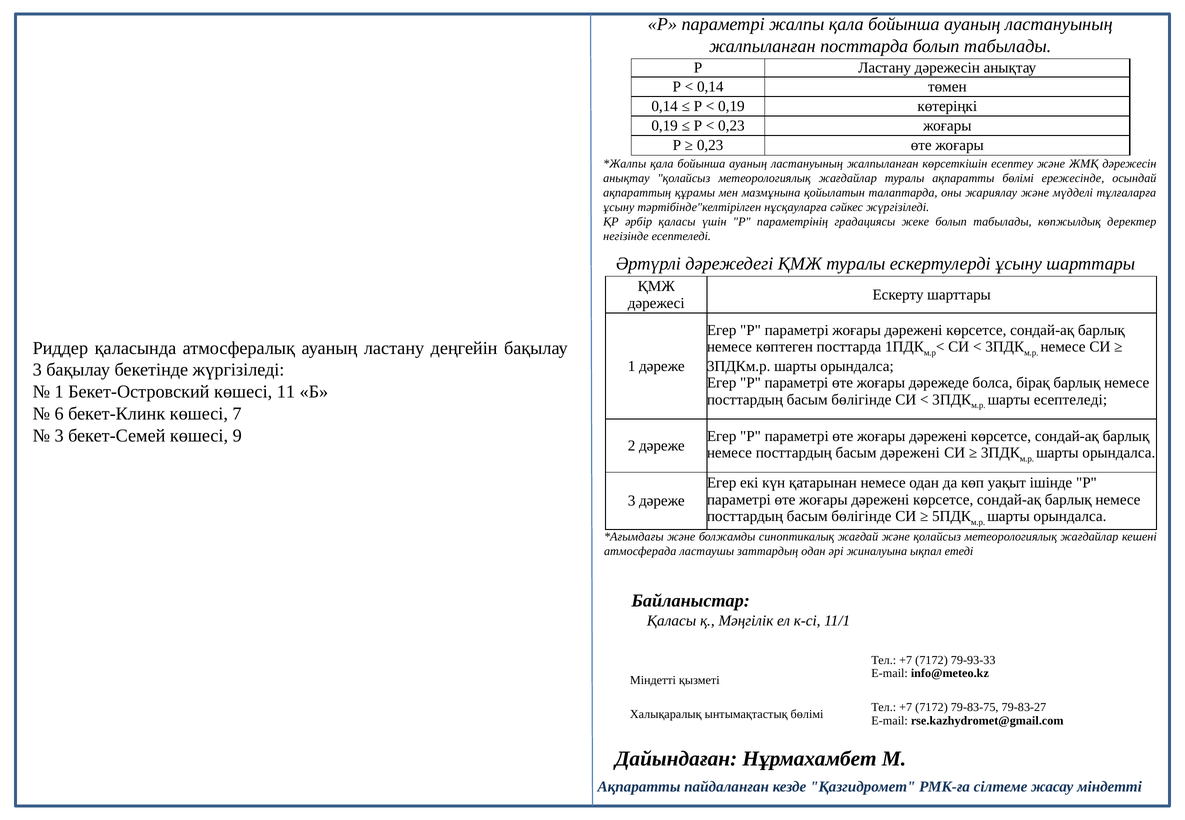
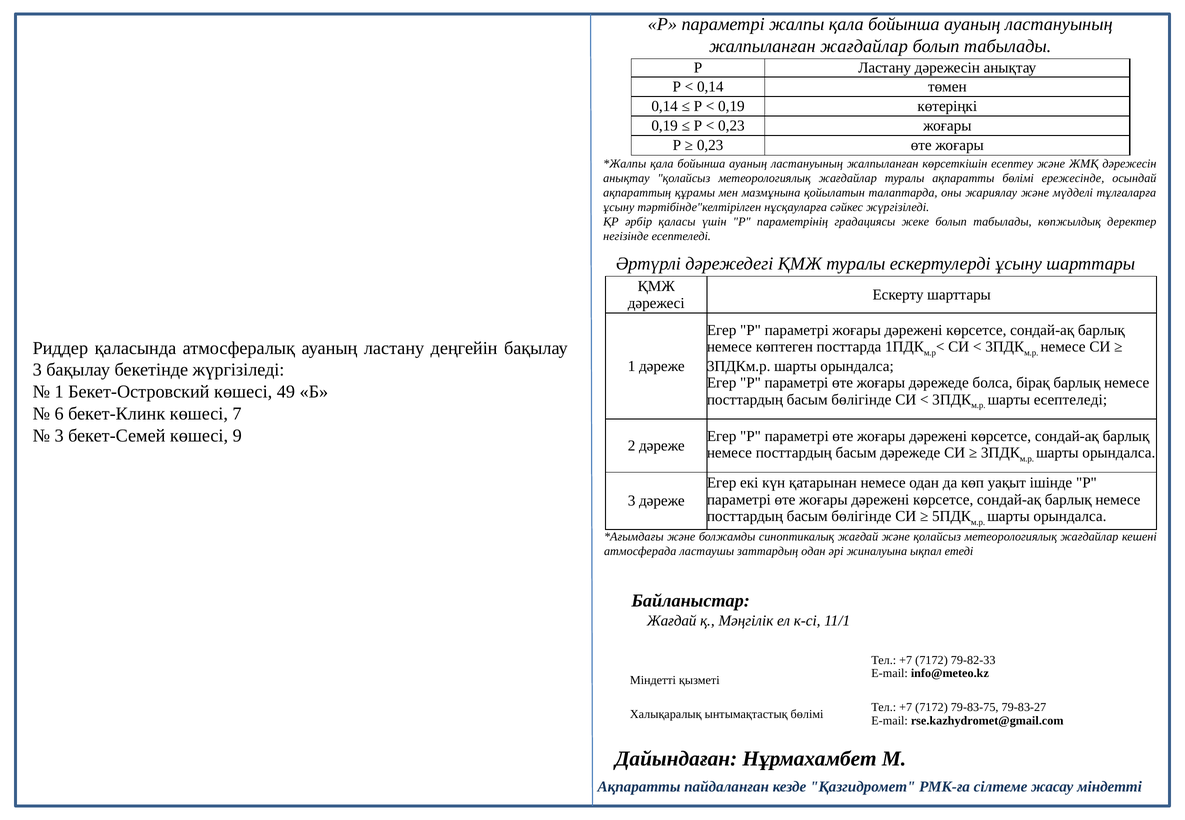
жалпыланған посттарда: посттарда -> жағдайлар
11: 11 -> 49
басым дәрежені: дәрежені -> дәрежеде
Қаласы at (672, 621): Қаласы -> Жағдай
79-93-33: 79-93-33 -> 79-82-33
